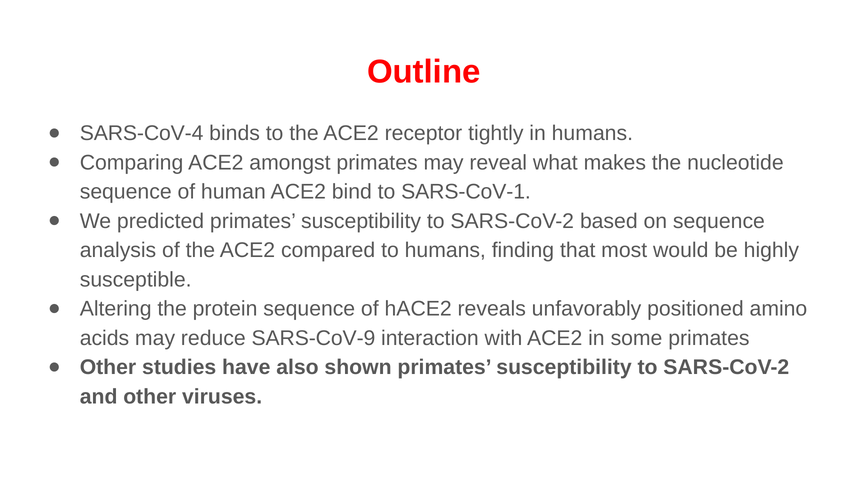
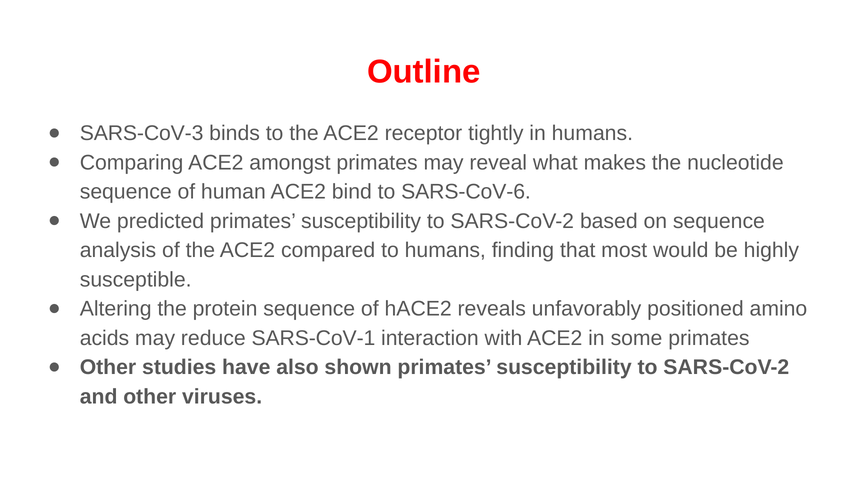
SARS-CoV-4: SARS-CoV-4 -> SARS-CoV-3
SARS-CoV-1: SARS-CoV-1 -> SARS-CoV-6
SARS-CoV-9: SARS-CoV-9 -> SARS-CoV-1
